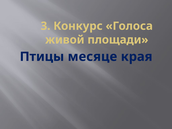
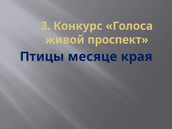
площади: площади -> проспект
